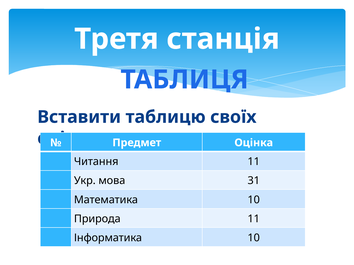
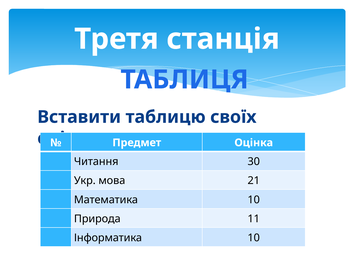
Читання 11: 11 -> 30
31: 31 -> 21
